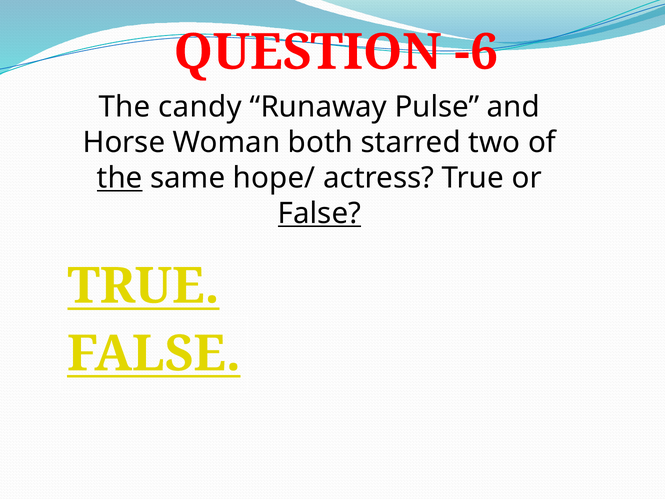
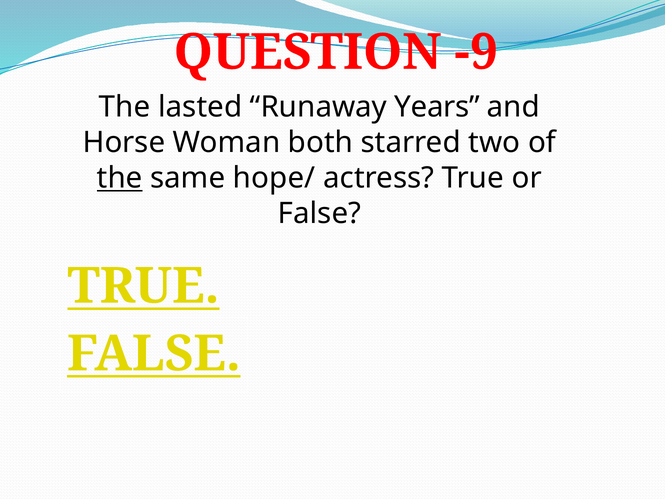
-6: -6 -> -9
candy: candy -> lasted
Pulse: Pulse -> Years
False at (319, 213) underline: present -> none
